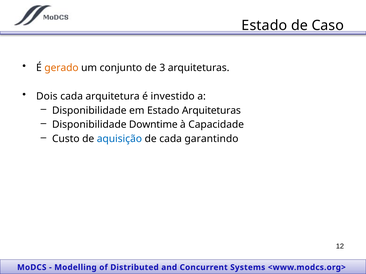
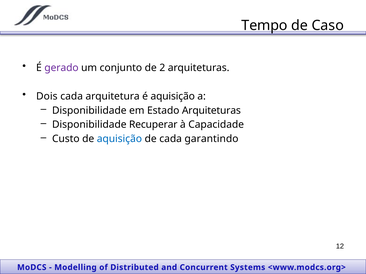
Estado at (264, 26): Estado -> Tempo
gerado colour: orange -> purple
3: 3 -> 2
é investido: investido -> aquisição
Downtime: Downtime -> Recuperar
